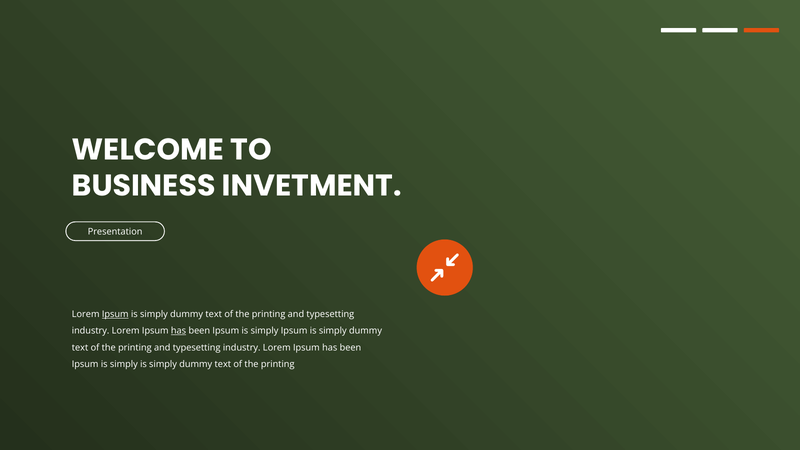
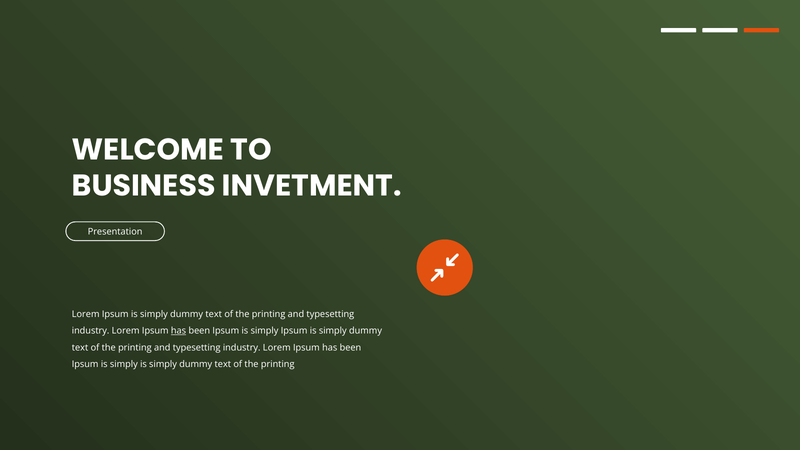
Ipsum at (115, 314) underline: present -> none
